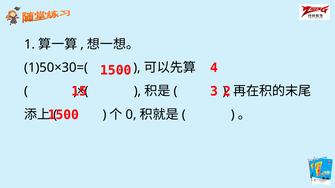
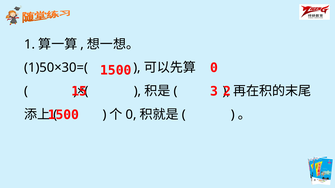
1500 4: 4 -> 0
